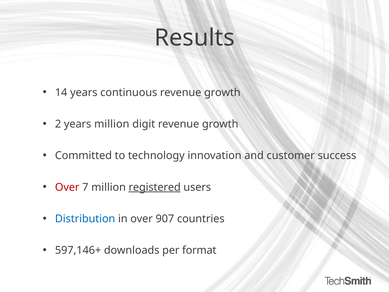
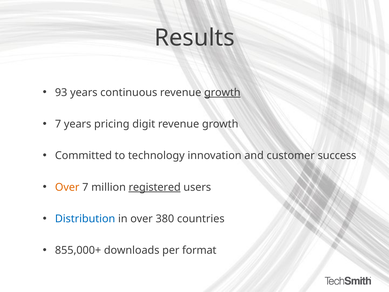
14: 14 -> 93
growth at (222, 92) underline: none -> present
2 at (58, 124): 2 -> 7
years million: million -> pricing
Over at (67, 187) colour: red -> orange
907: 907 -> 380
597,146+: 597,146+ -> 855,000+
